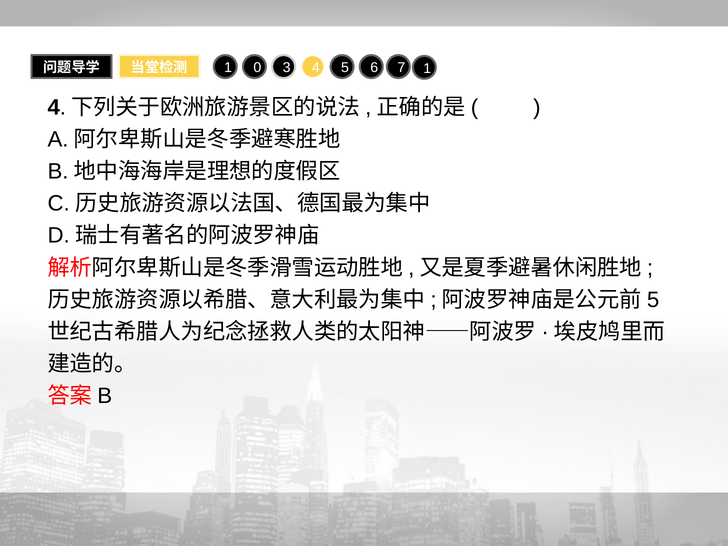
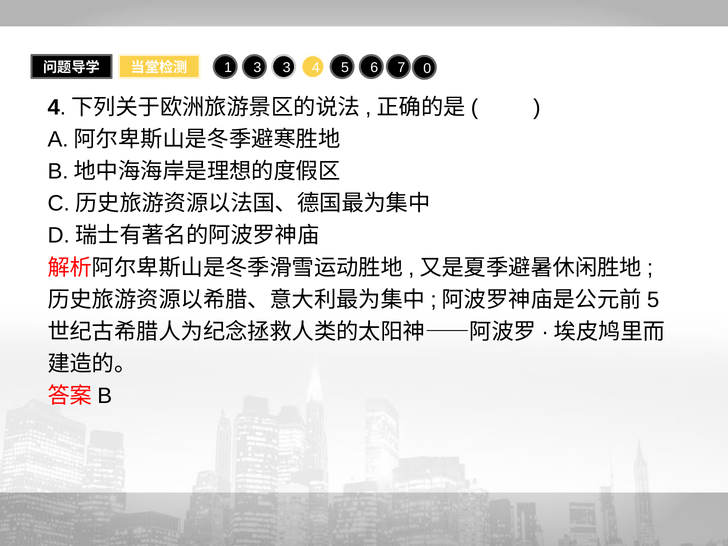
7 1: 1 -> 0
1 0: 0 -> 3
